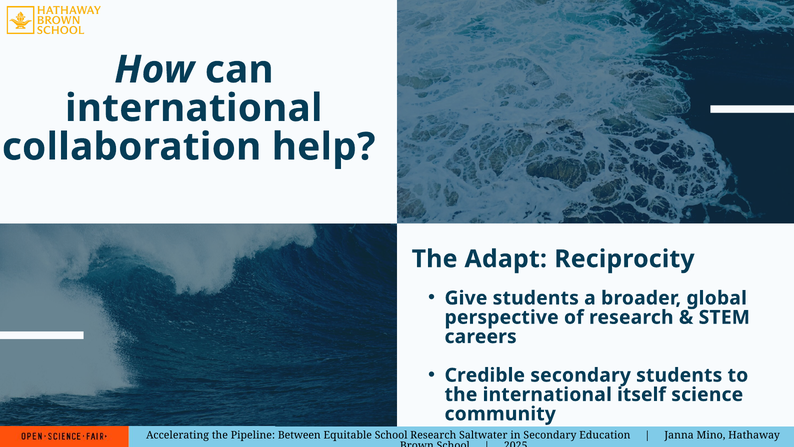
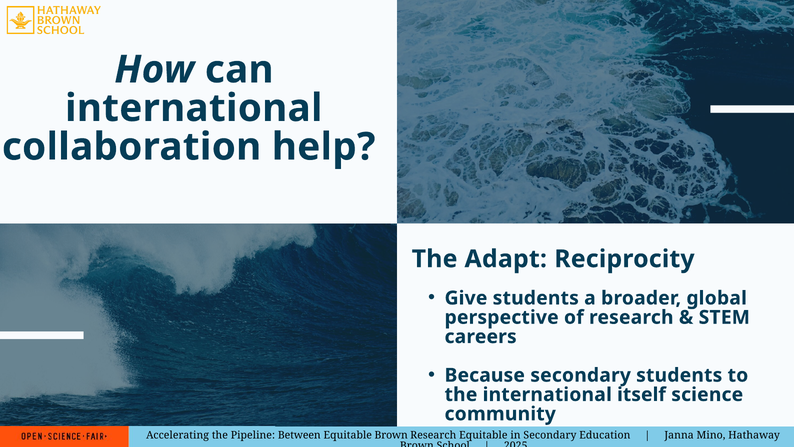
Credible: Credible -> Because
Equitable School: School -> Brown
Research Saltwater: Saltwater -> Equitable
